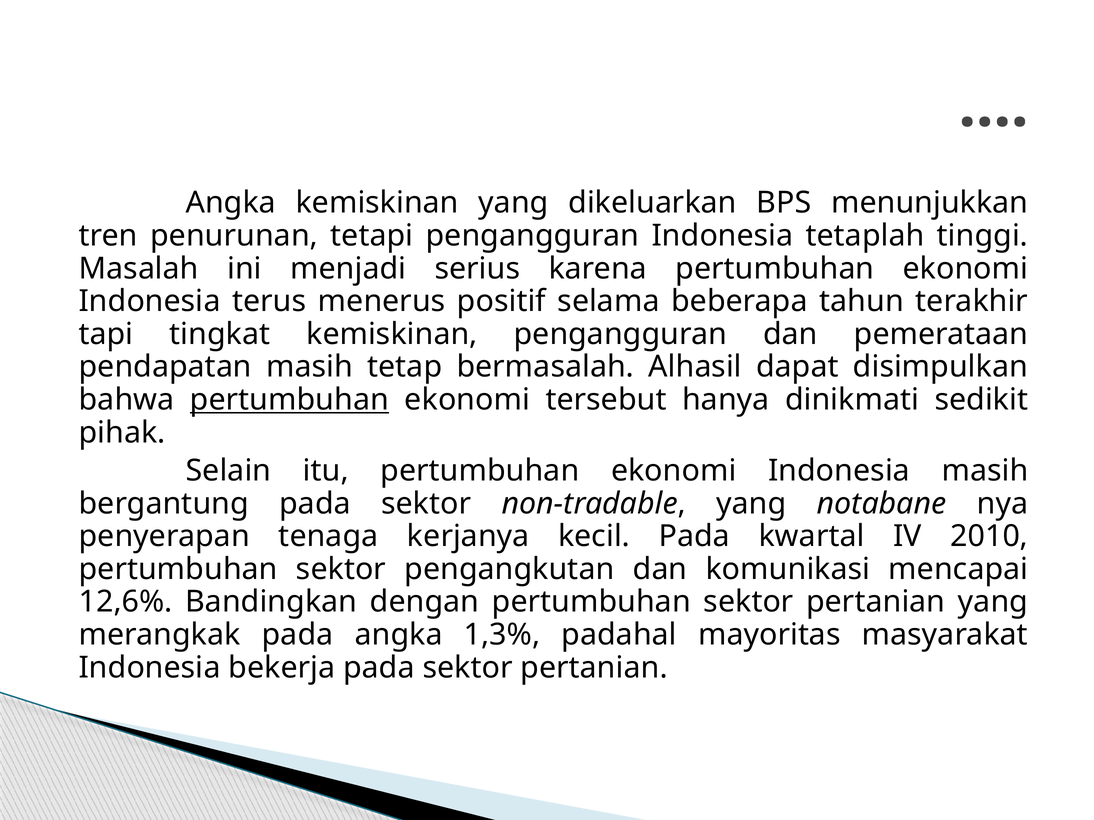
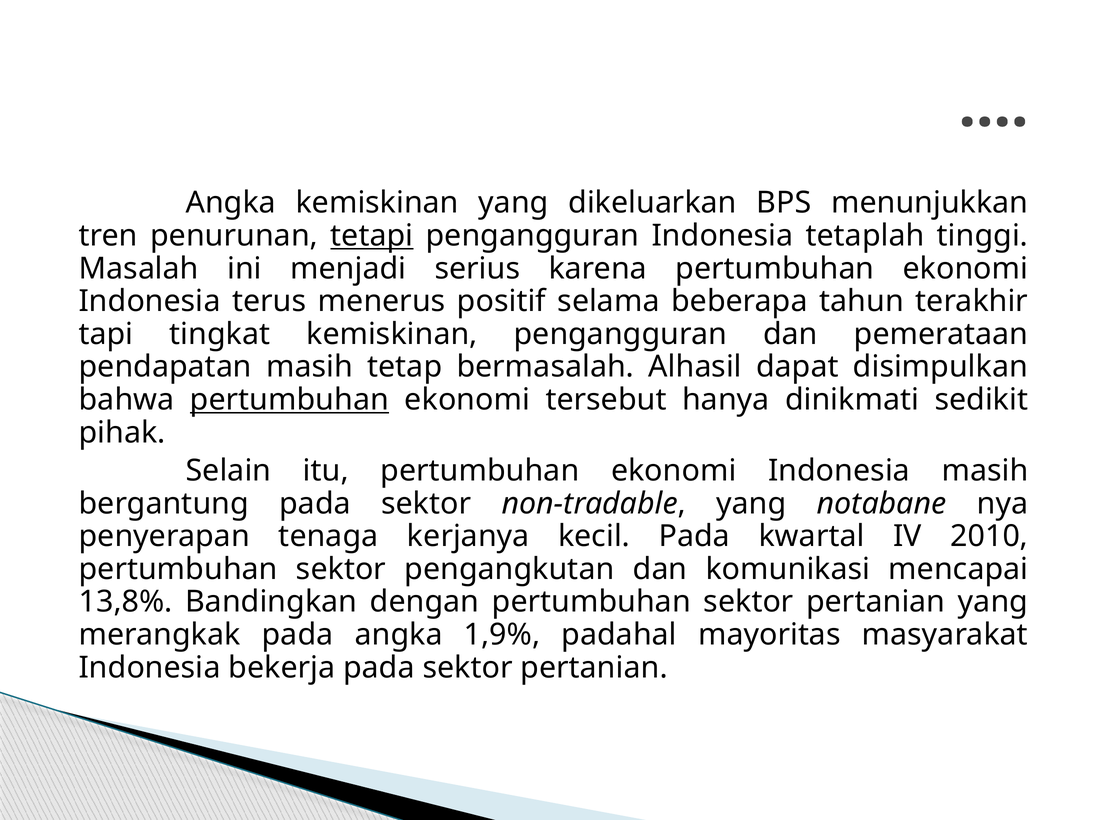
tetapi underline: none -> present
12,6%: 12,6% -> 13,8%
1,3%: 1,3% -> 1,9%
